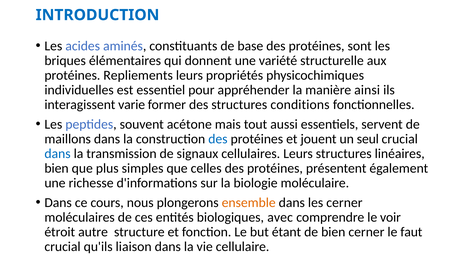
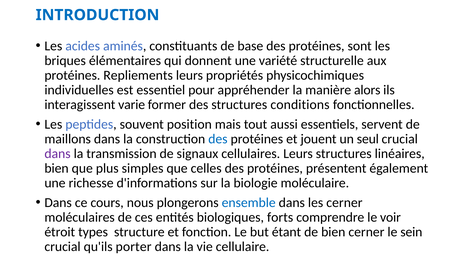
ainsi: ainsi -> alors
acétone: acétone -> position
dans at (58, 154) colour: blue -> purple
ensemble colour: orange -> blue
avec: avec -> forts
autre: autre -> types
faut: faut -> sein
liaison: liaison -> porter
